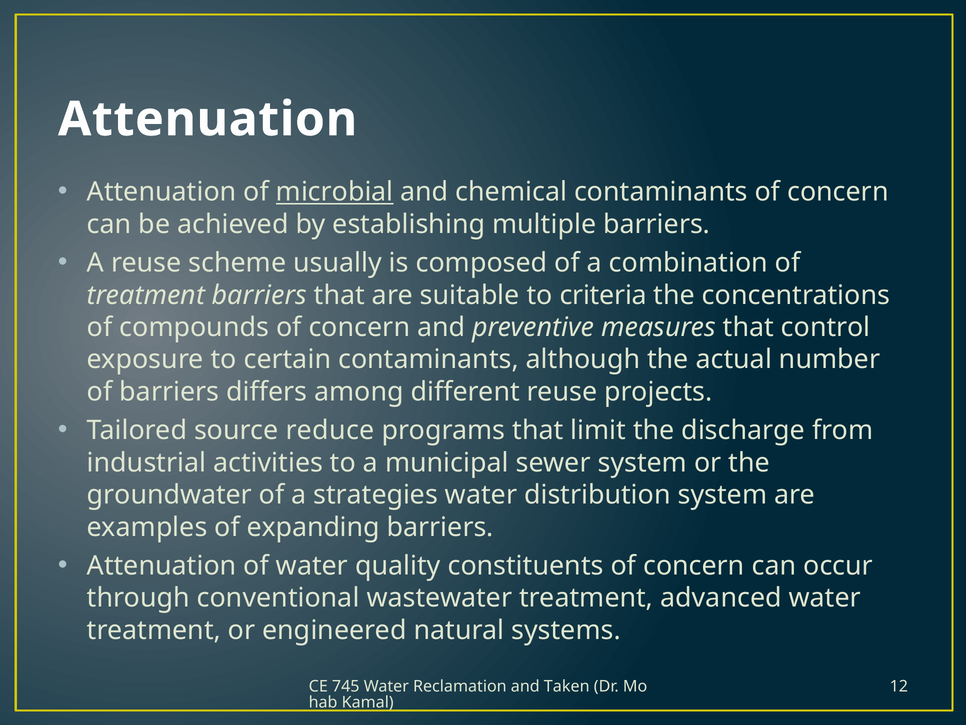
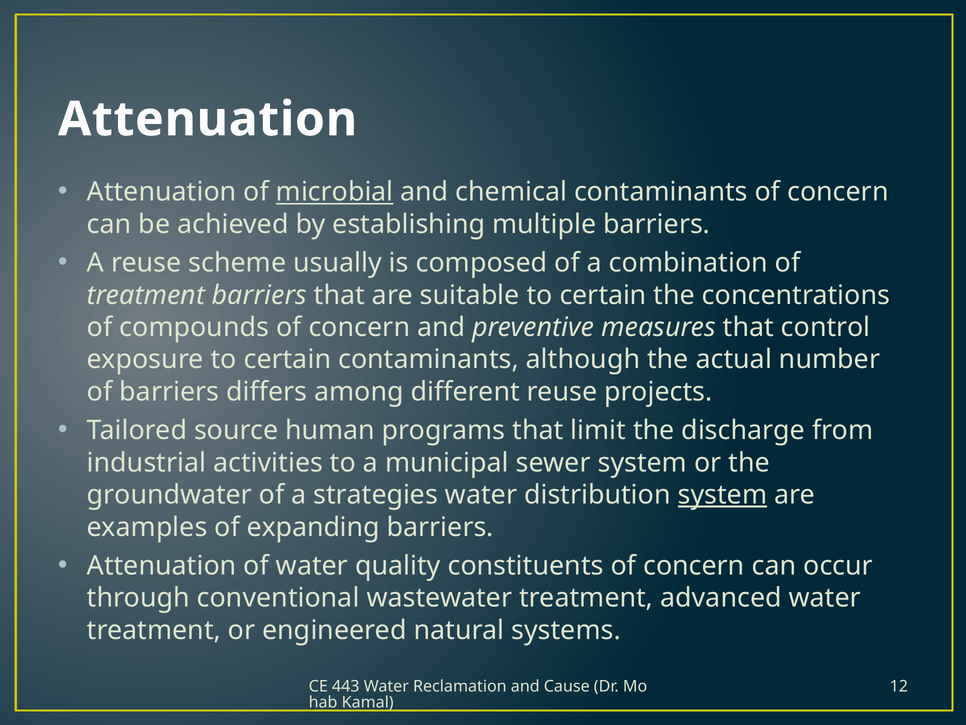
suitable to criteria: criteria -> certain
reduce: reduce -> human
system at (722, 495) underline: none -> present
745: 745 -> 443
Taken: Taken -> Cause
